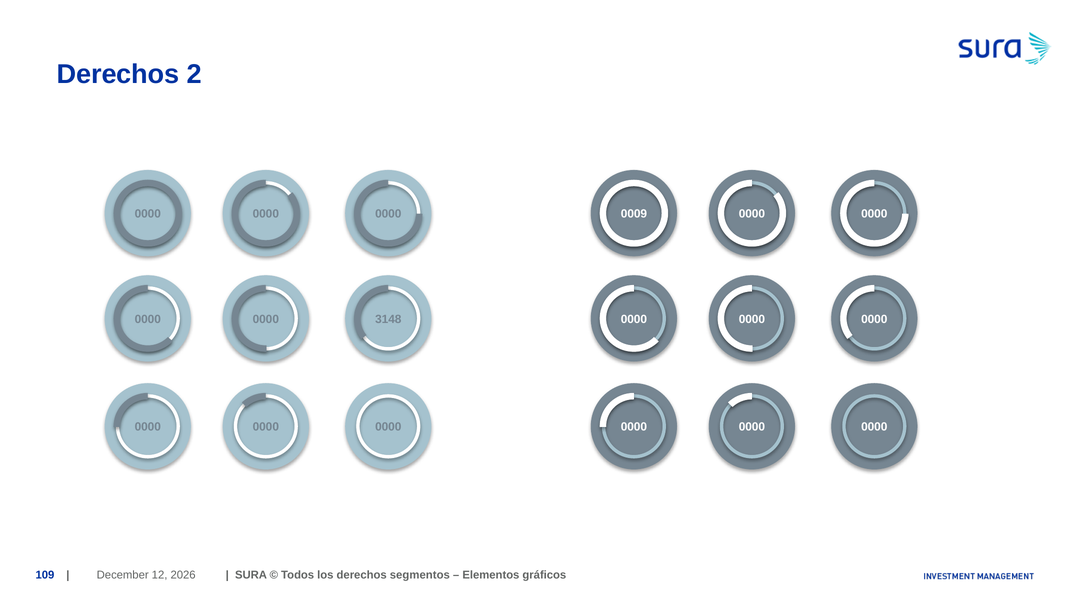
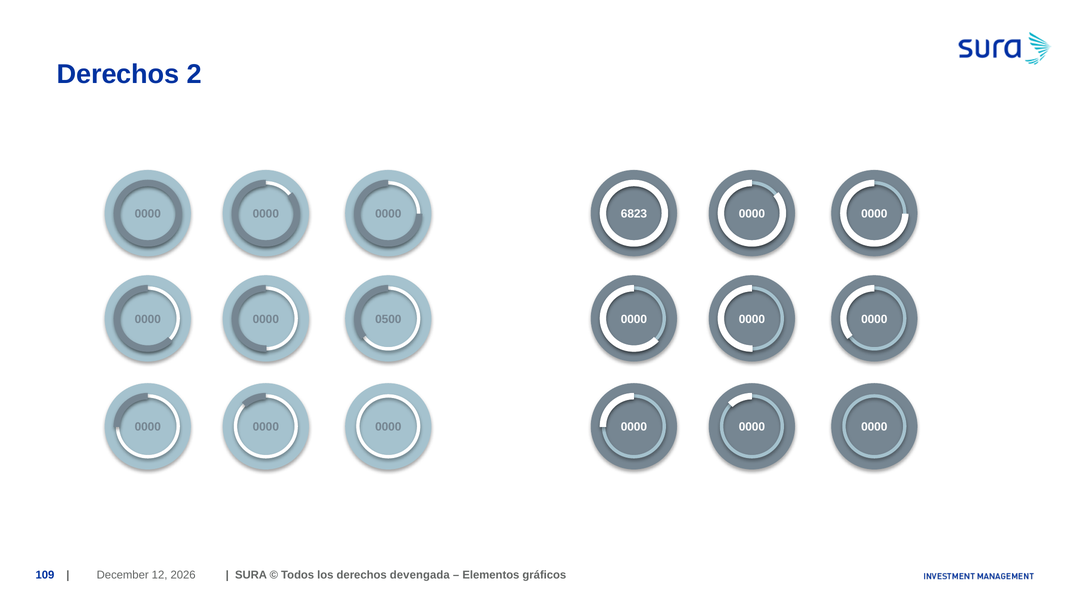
0009: 0009 -> 6823
3148: 3148 -> 0500
segmentos: segmentos -> devengada
